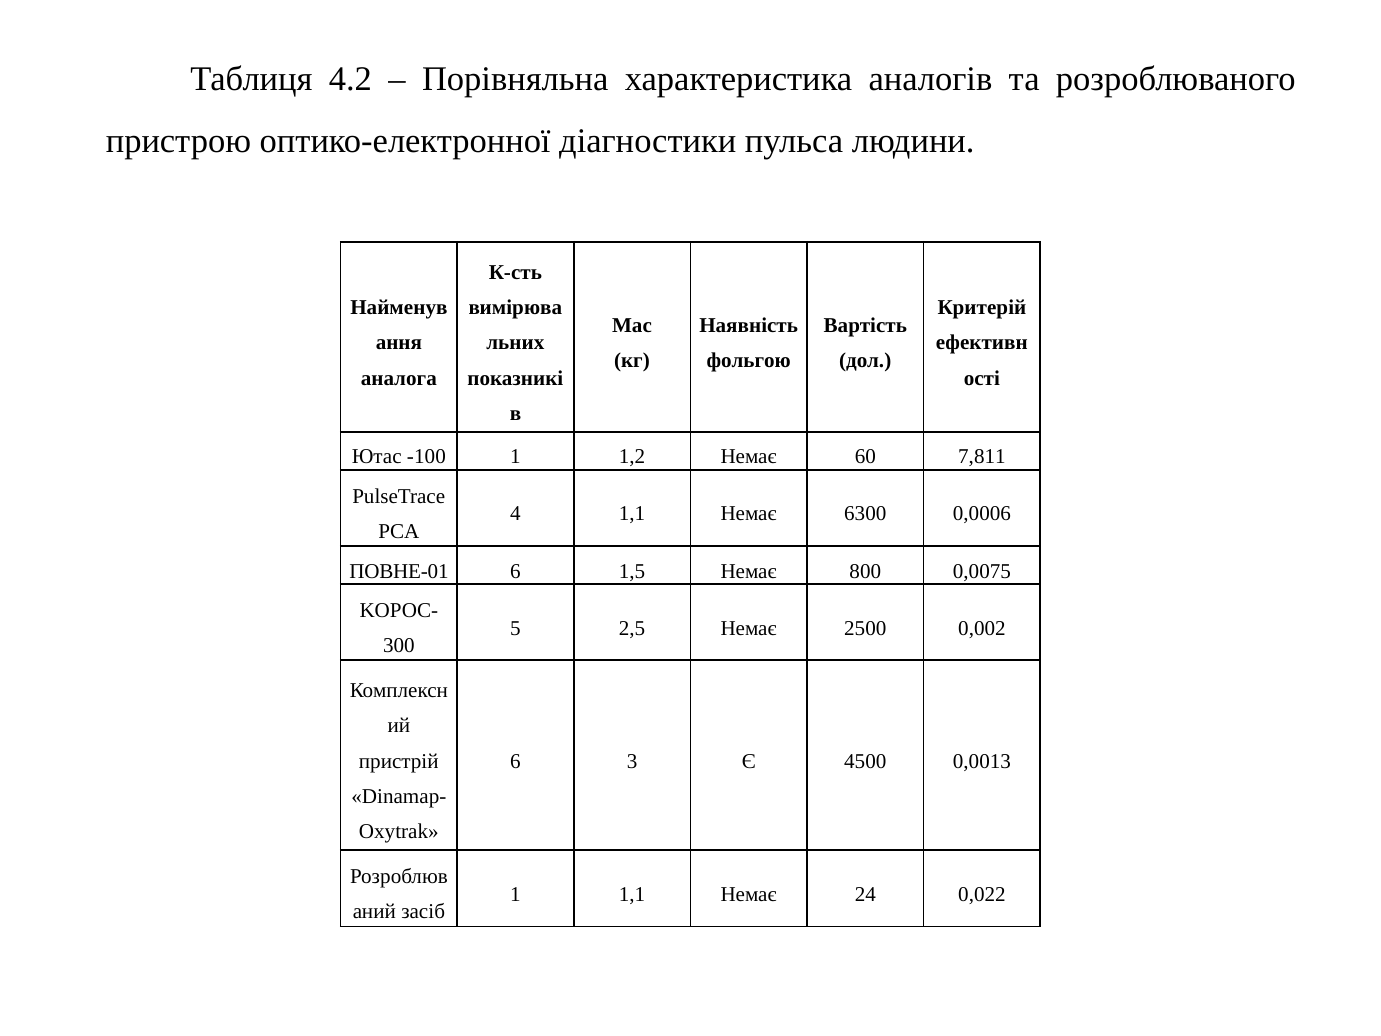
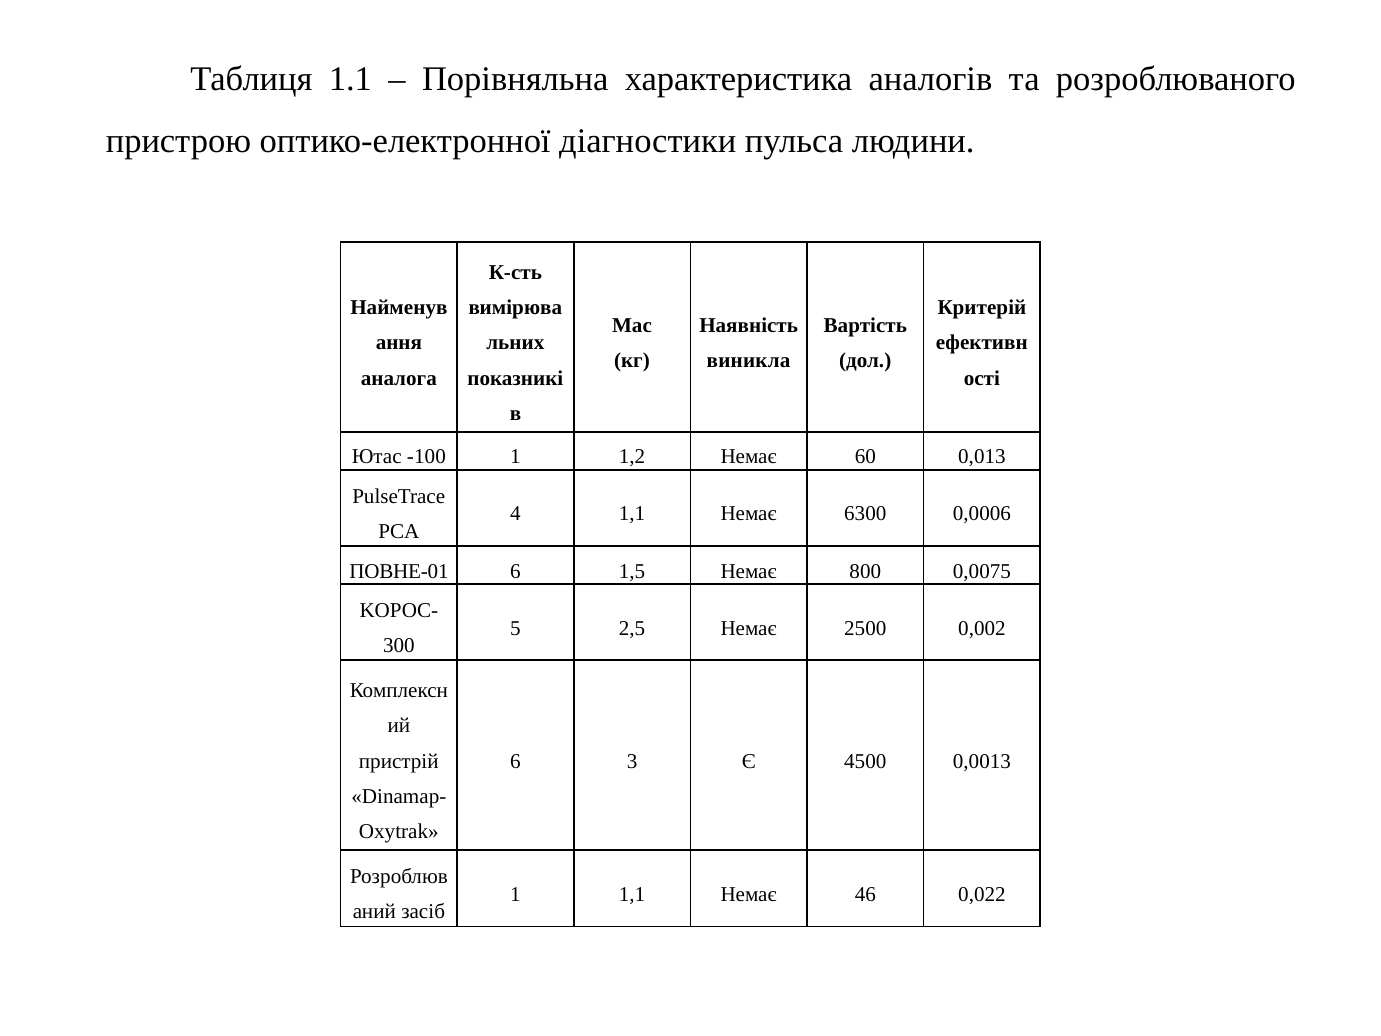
4.2: 4.2 -> 1.1
фольгою: фольгою -> виникла
7,811: 7,811 -> 0,013
24: 24 -> 46
